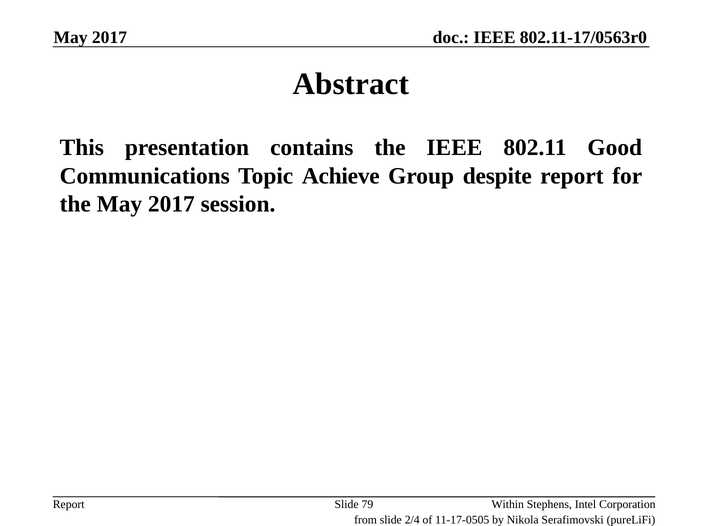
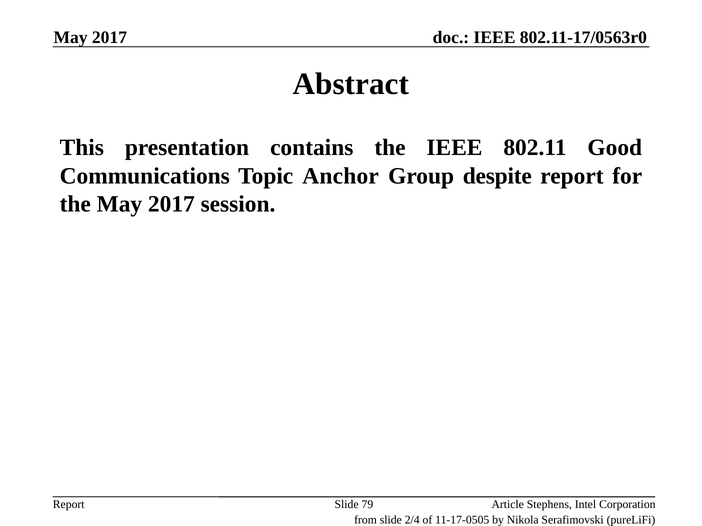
Achieve: Achieve -> Anchor
Within: Within -> Article
